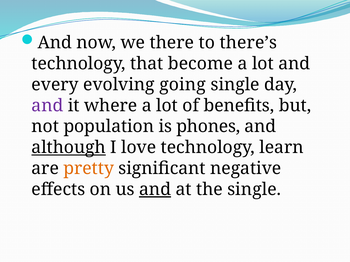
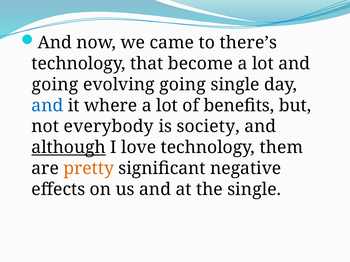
there: there -> came
every at (55, 85): every -> going
and at (47, 106) colour: purple -> blue
population: population -> everybody
phones: phones -> society
learn: learn -> them
and at (155, 190) underline: present -> none
